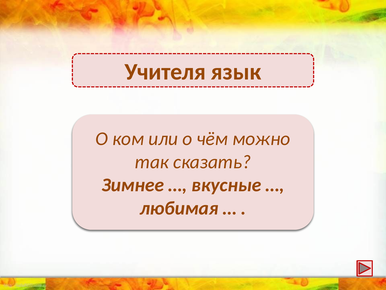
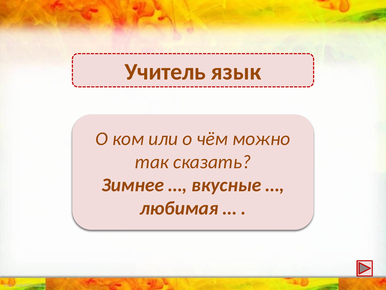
Учителя: Учителя -> Учитель
